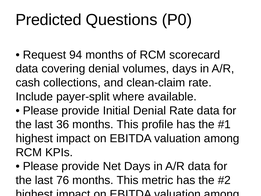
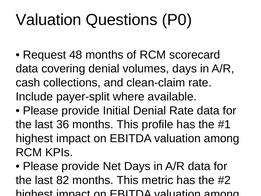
Predicted at (48, 20): Predicted -> Valuation
94: 94 -> 48
76: 76 -> 82
